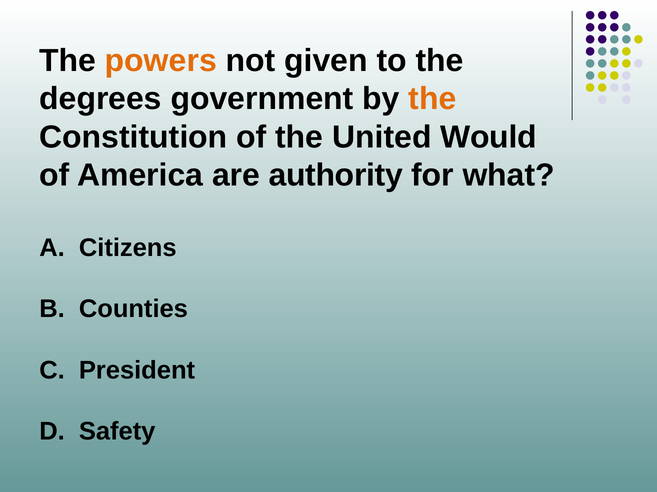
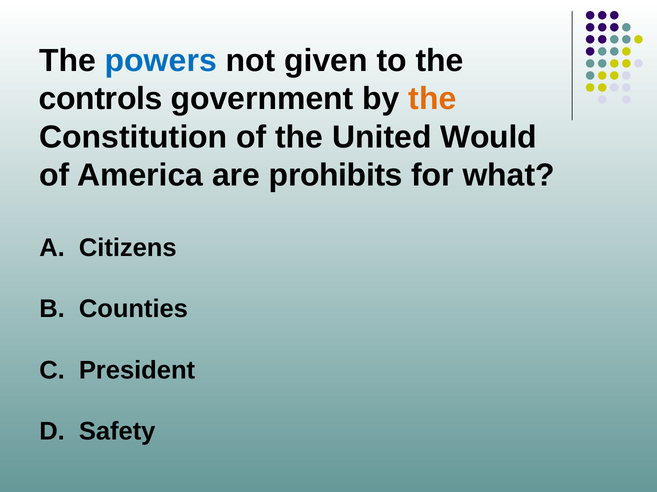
powers colour: orange -> blue
degrees: degrees -> controls
authority: authority -> prohibits
